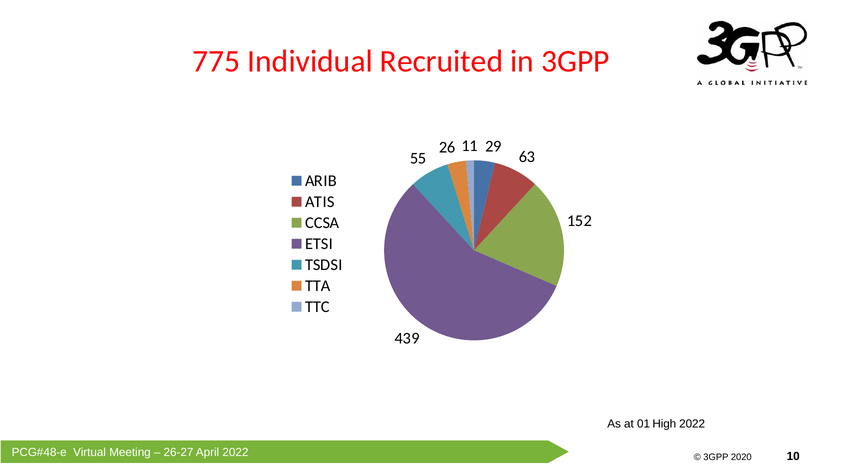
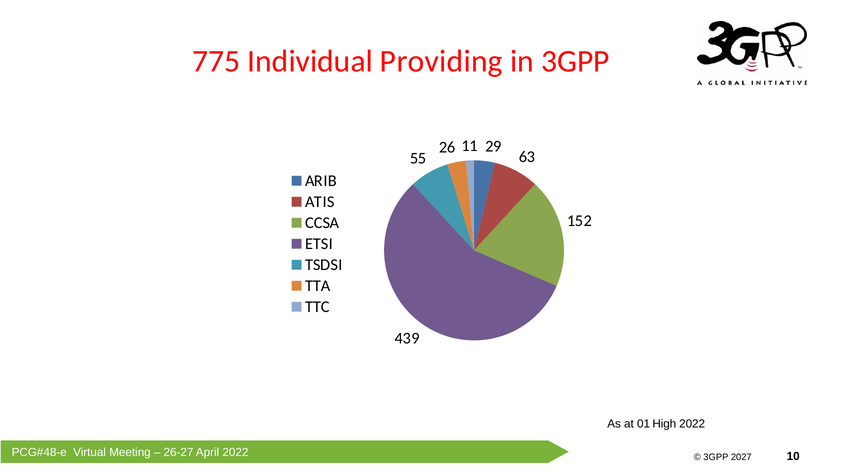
Recruited: Recruited -> Providing
2020: 2020 -> 2027
